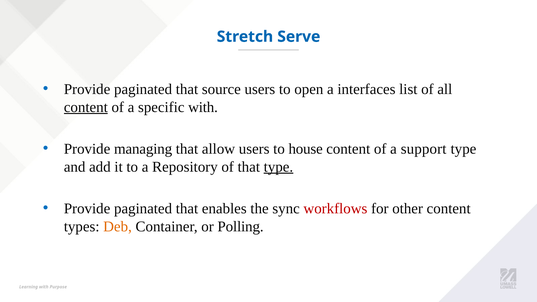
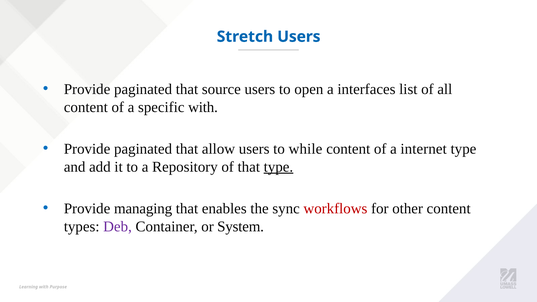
Stretch Serve: Serve -> Users
content at (86, 107) underline: present -> none
managing at (143, 149): managing -> paginated
house: house -> while
support: support -> internet
paginated at (143, 209): paginated -> managing
Deb colour: orange -> purple
Polling: Polling -> System
